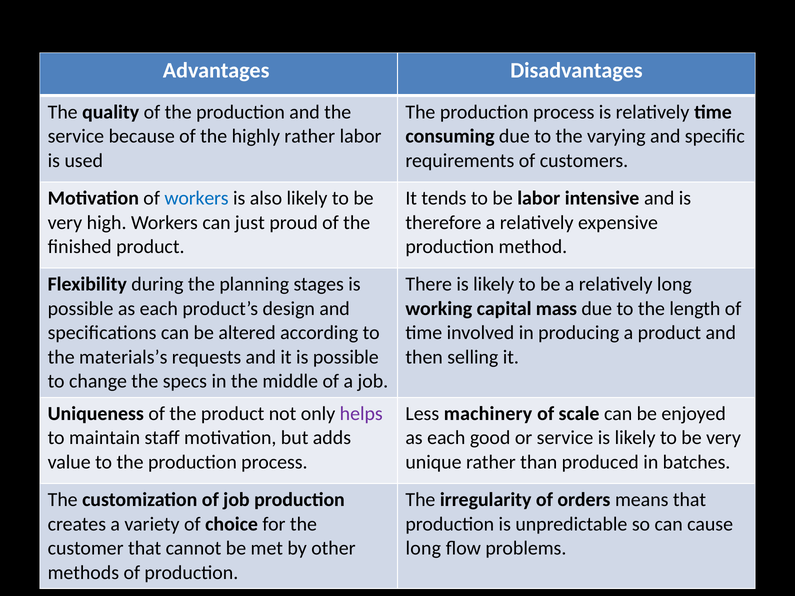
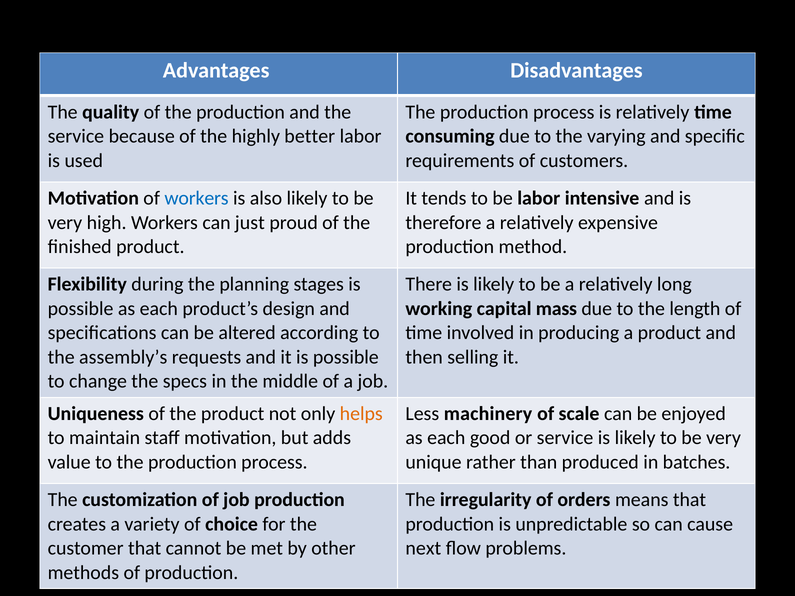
highly rather: rather -> better
materials’s: materials’s -> assembly’s
helps colour: purple -> orange
long at (423, 549): long -> next
